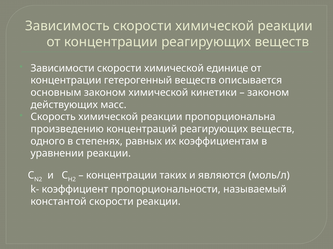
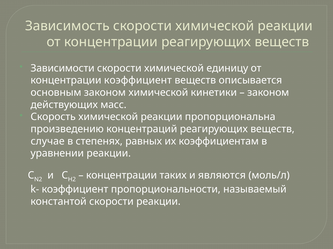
единице: единице -> единицу
концентрации гетерогенный: гетерогенный -> коэффициент
одного: одного -> случае
